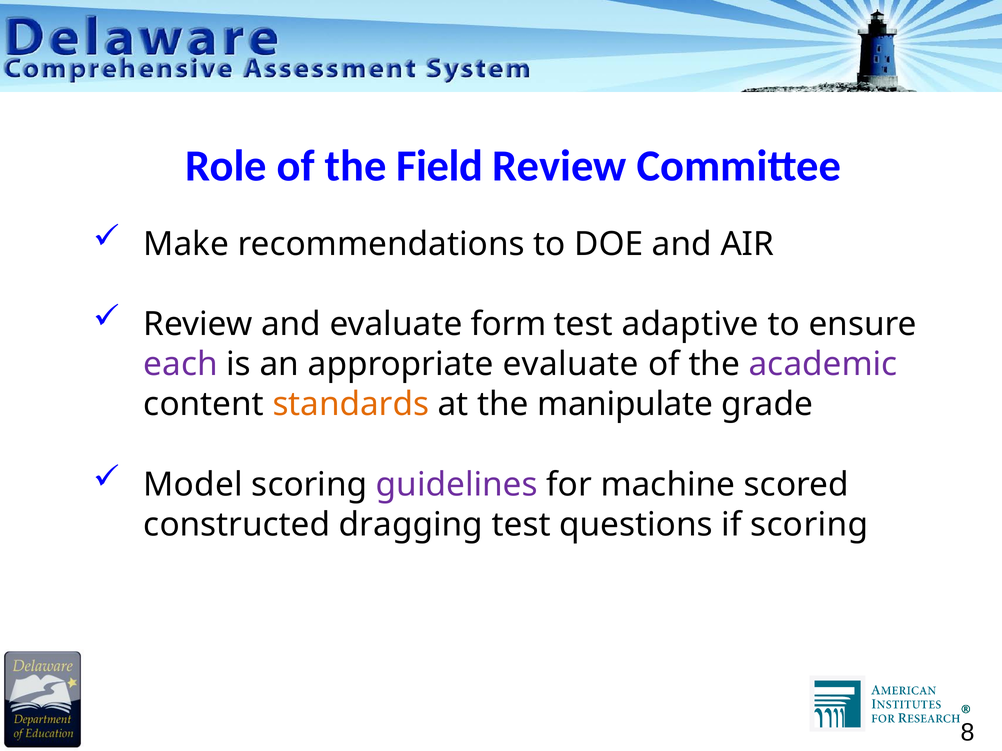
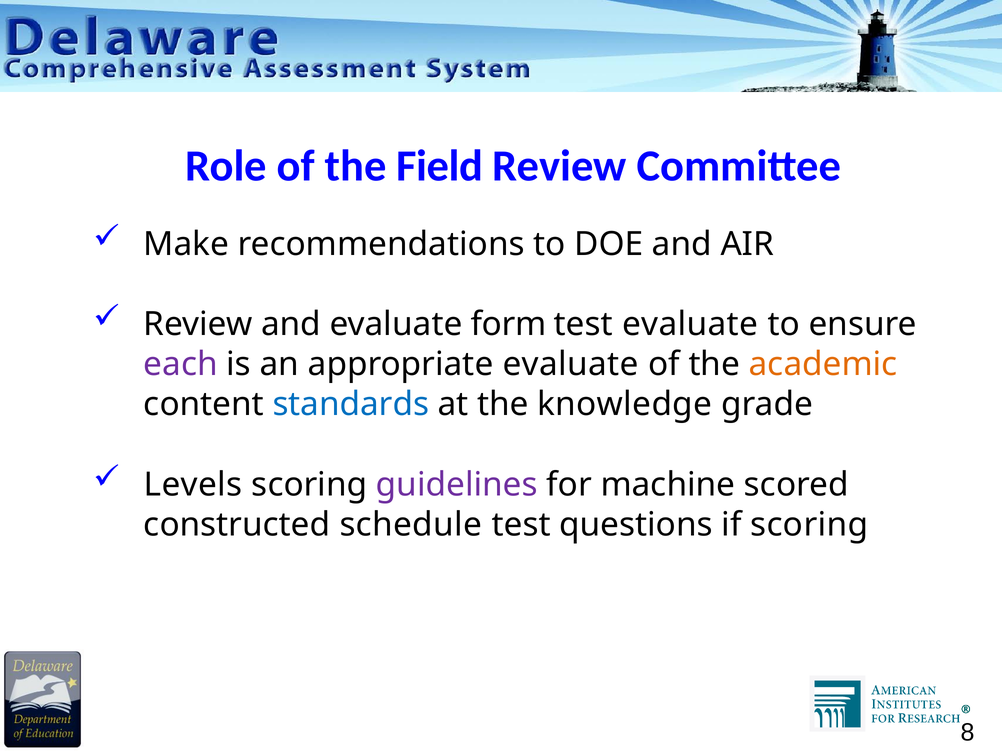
test adaptive: adaptive -> evaluate
academic colour: purple -> orange
standards colour: orange -> blue
manipulate: manipulate -> knowledge
Model: Model -> Levels
dragging: dragging -> schedule
